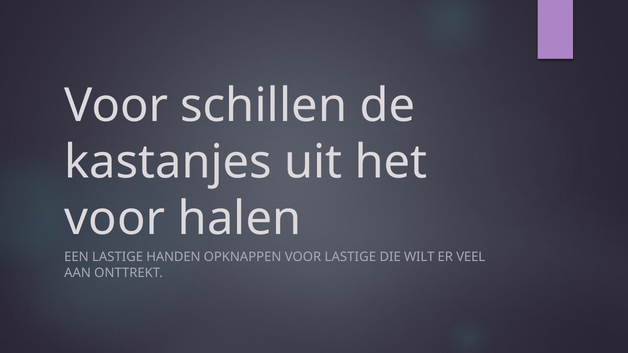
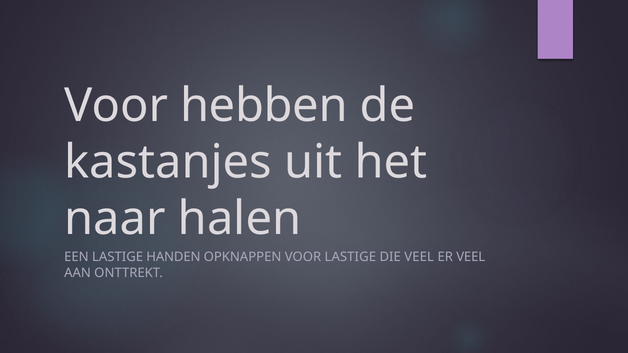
schillen: schillen -> hebben
voor at (115, 219): voor -> naar
DIE WILT: WILT -> VEEL
